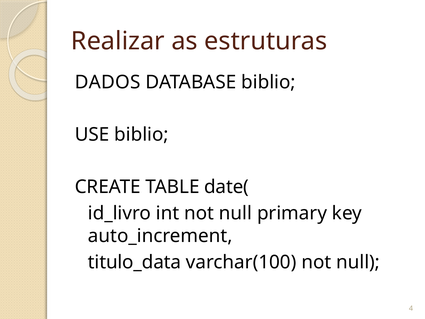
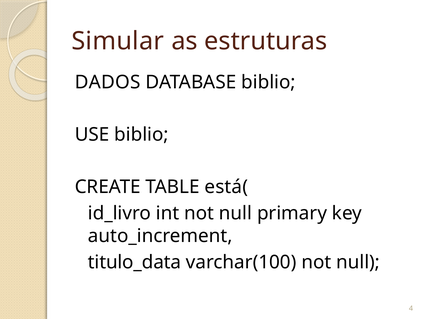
Realizar: Realizar -> Simular
date(: date( -> está(
